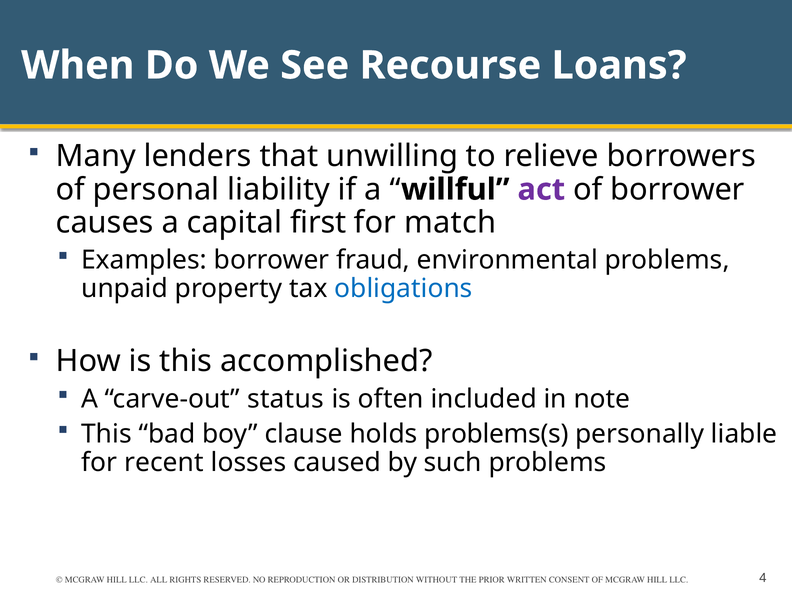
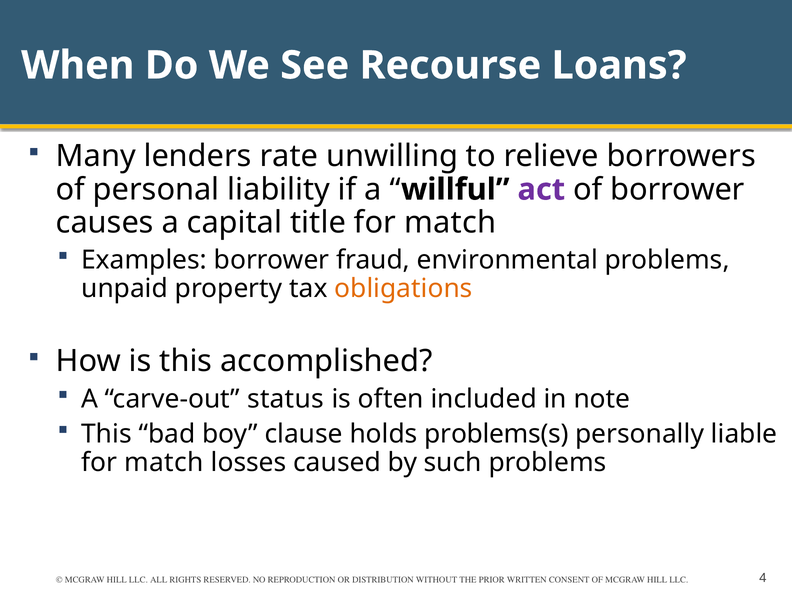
that: that -> rate
first: first -> title
obligations colour: blue -> orange
recent at (164, 462): recent -> match
